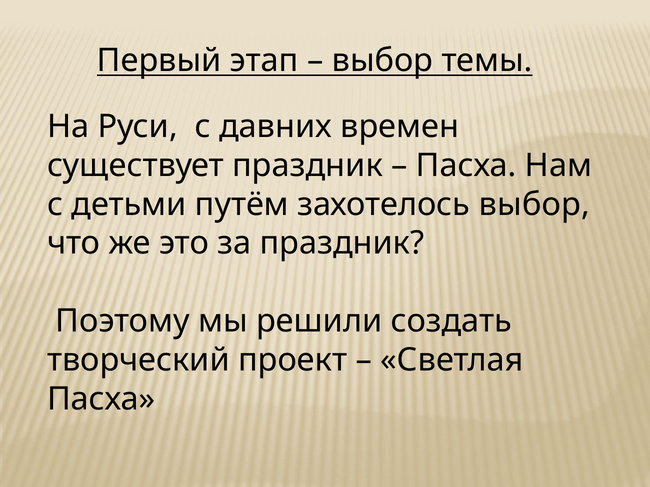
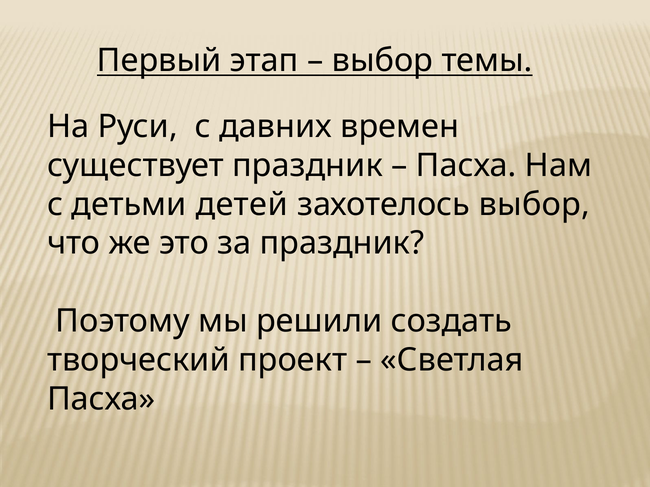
путём: путём -> детей
